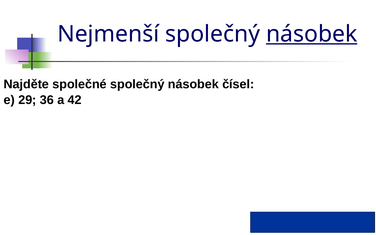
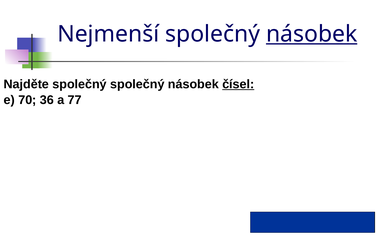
Najděte společné: společné -> společný
čísel underline: none -> present
29: 29 -> 70
42: 42 -> 77
